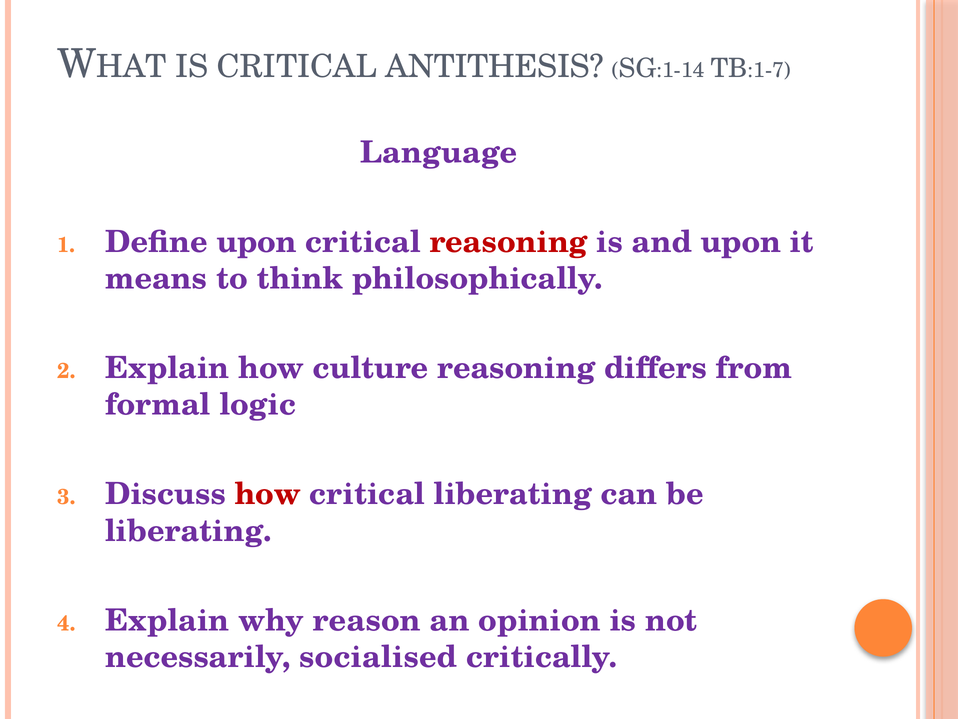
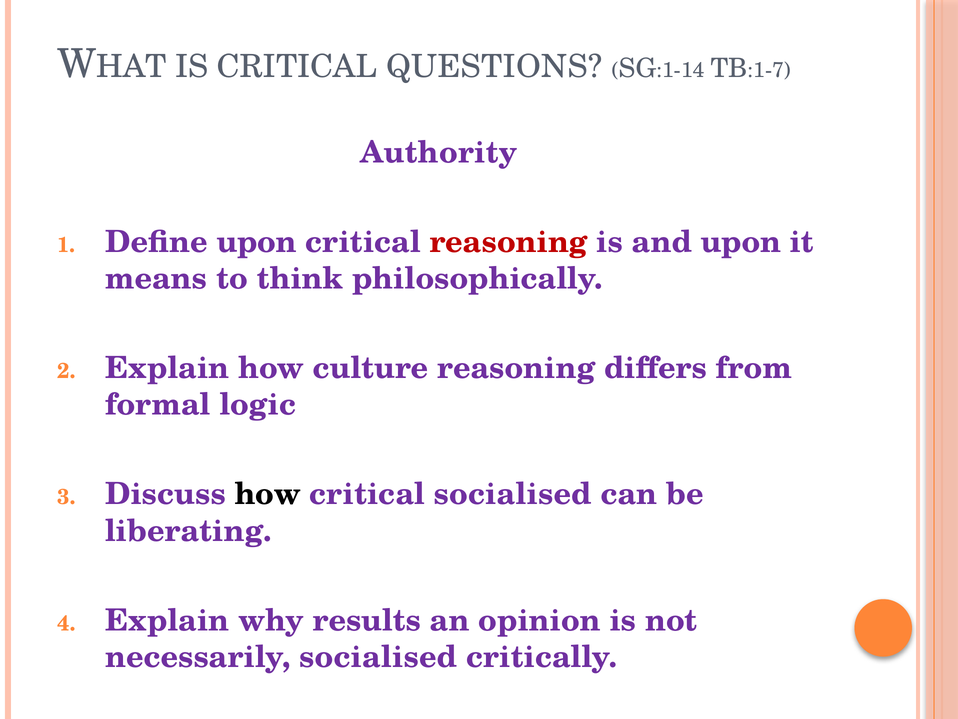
ANTITHESIS: ANTITHESIS -> QUESTIONS
Language: Language -> Authority
how at (268, 494) colour: red -> black
critical liberating: liberating -> socialised
reason: reason -> results
